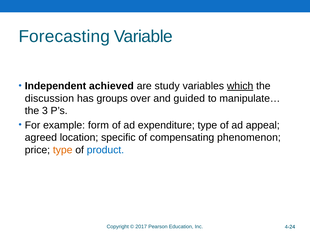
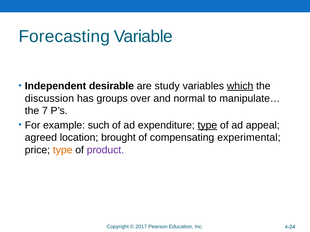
achieved: achieved -> desirable
guided: guided -> normal
3: 3 -> 7
form: form -> such
type at (207, 125) underline: none -> present
specific: specific -> brought
phenomenon: phenomenon -> experimental
product colour: blue -> purple
